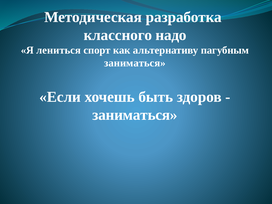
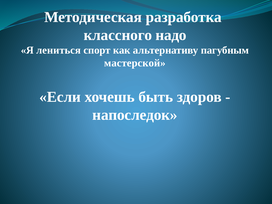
заниматься at (135, 63): заниматься -> мастерской
заниматься at (135, 115): заниматься -> напоследок
